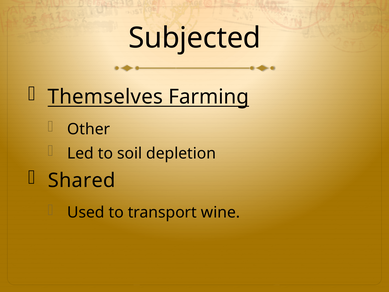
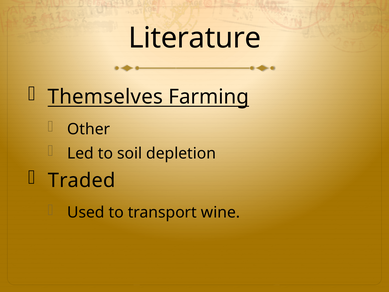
Subjected: Subjected -> Literature
Shared: Shared -> Traded
